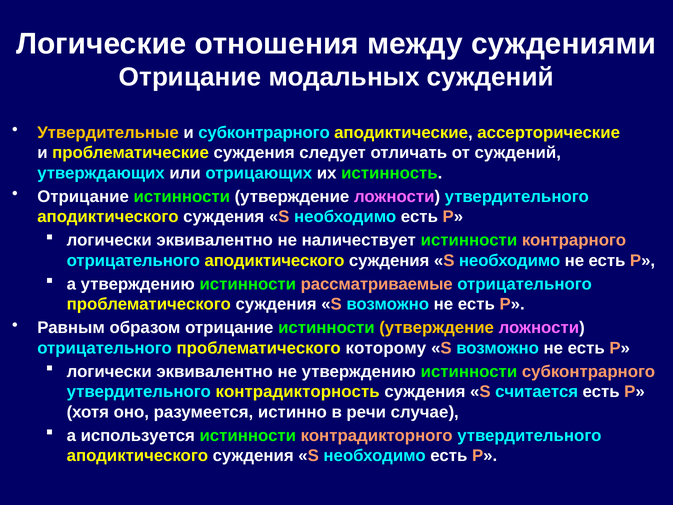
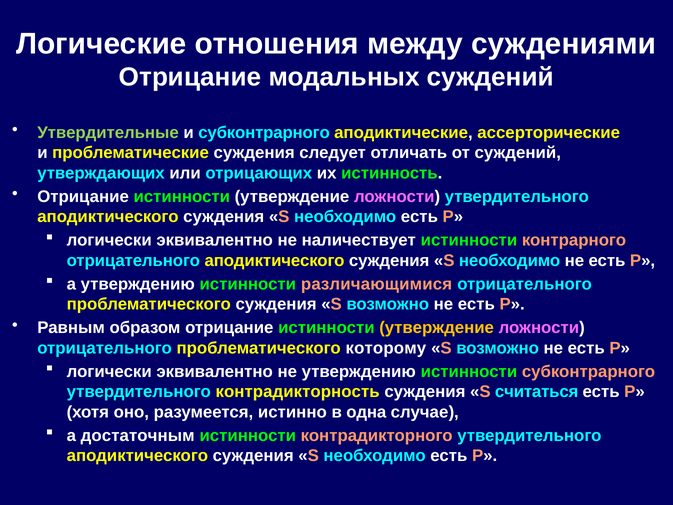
Утвердительные colour: yellow -> light green
рассматриваемые: рассматриваемые -> различающимися
считается: считается -> считаться
речи: речи -> одна
используется: используется -> достаточным
